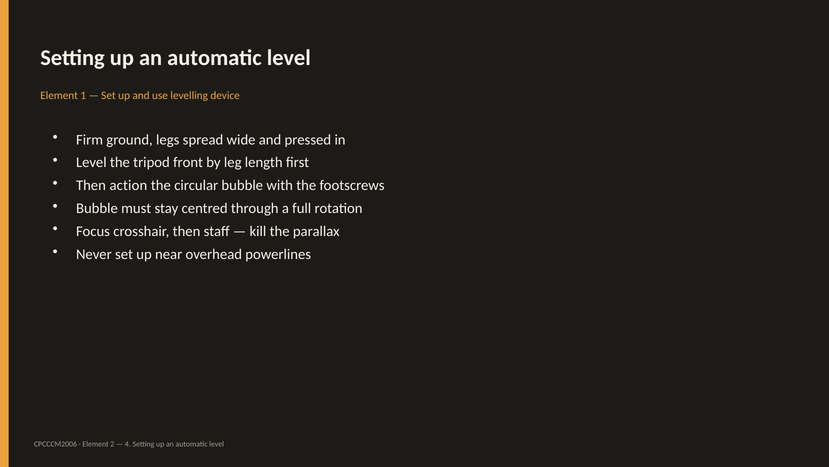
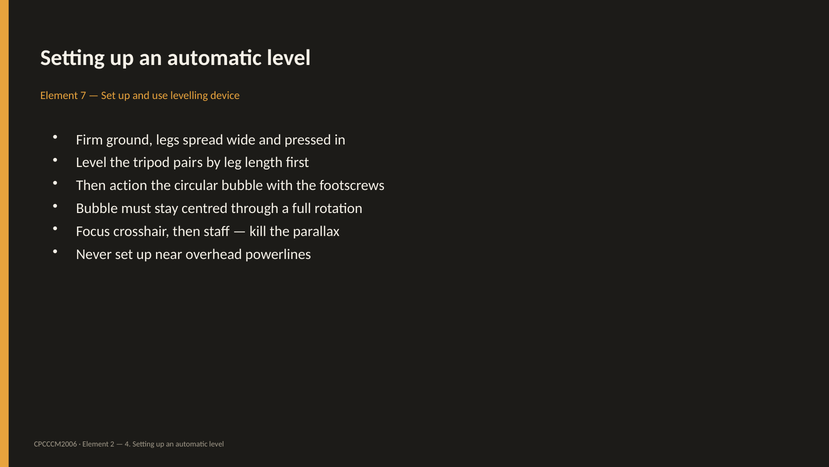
1: 1 -> 7
front: front -> pairs
